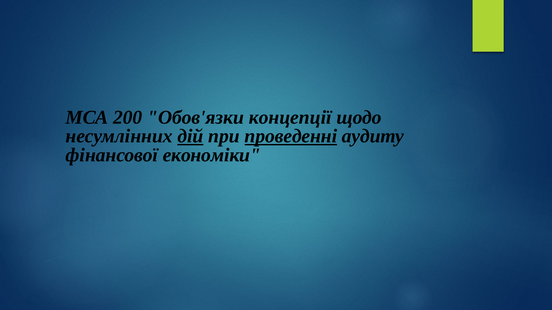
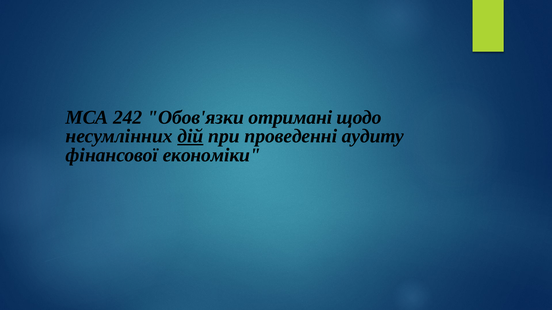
200: 200 -> 242
концепції: концепції -> отримані
проведенні underline: present -> none
